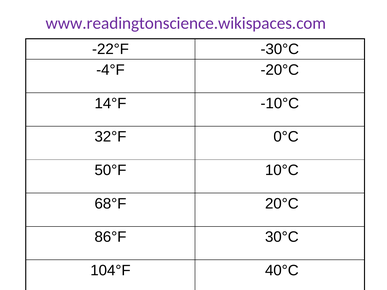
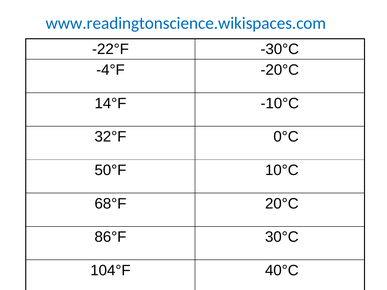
www.readingtonscience.wikispaces.com colour: purple -> blue
